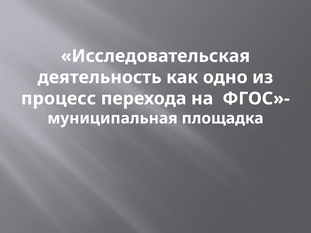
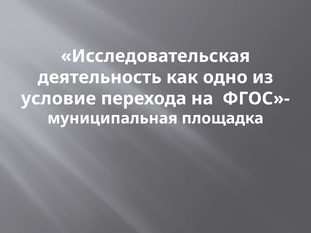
процесс: процесс -> условие
